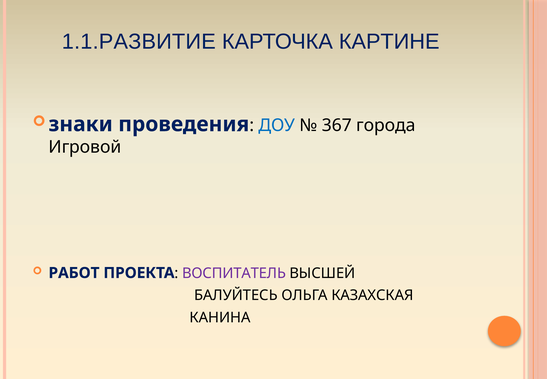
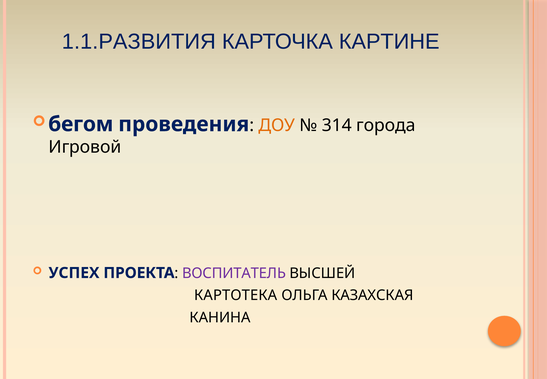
1.1.РАЗВИТИЕ: 1.1.РАЗВИТИЕ -> 1.1.РАЗВИТИЯ
знаки: знаки -> бегом
ДОУ colour: blue -> orange
367: 367 -> 314
РАБОТ: РАБОТ -> УСПЕХ
БАЛУЙТЕСЬ: БАЛУЙТЕСЬ -> КАРТОТЕКА
